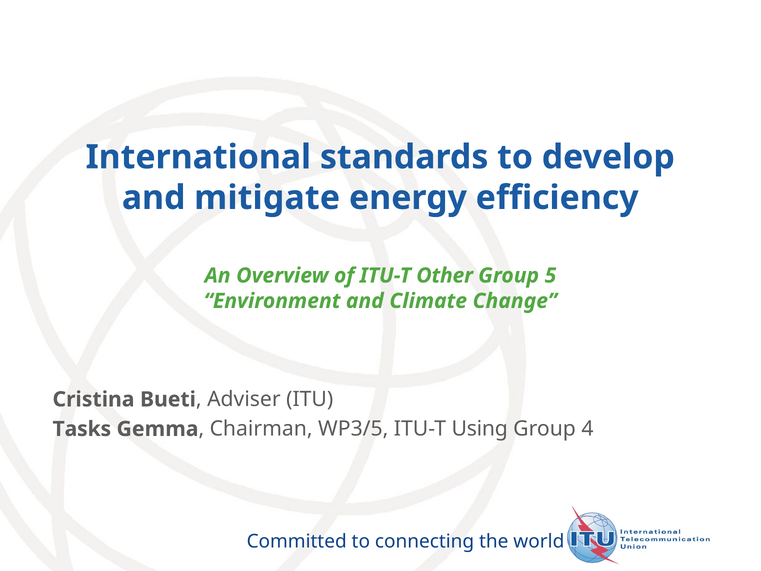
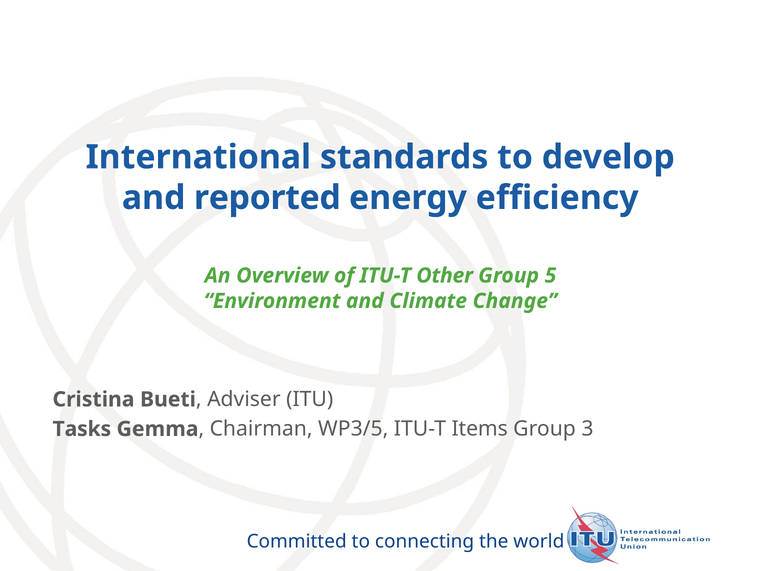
mitigate: mitigate -> reported
Using: Using -> Items
4: 4 -> 3
